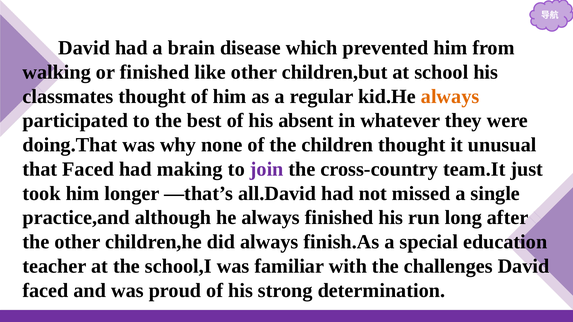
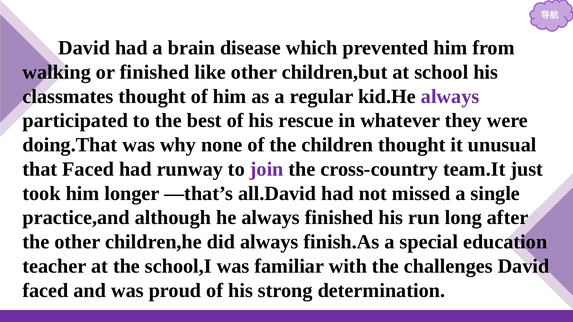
always at (450, 97) colour: orange -> purple
absent: absent -> rescue
making: making -> runway
